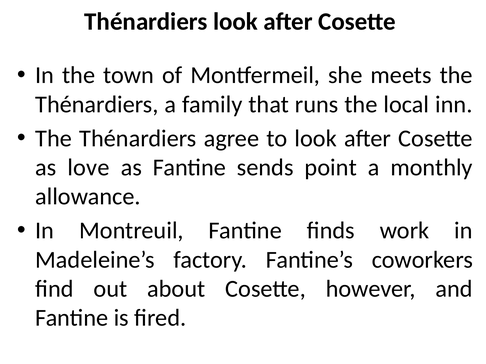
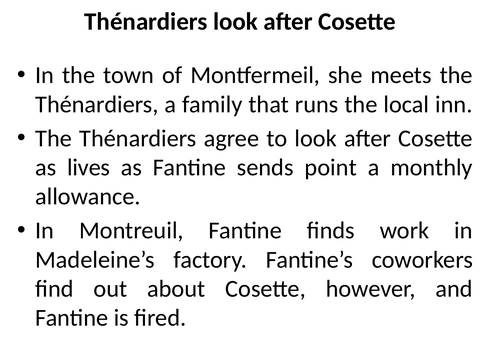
love: love -> lives
